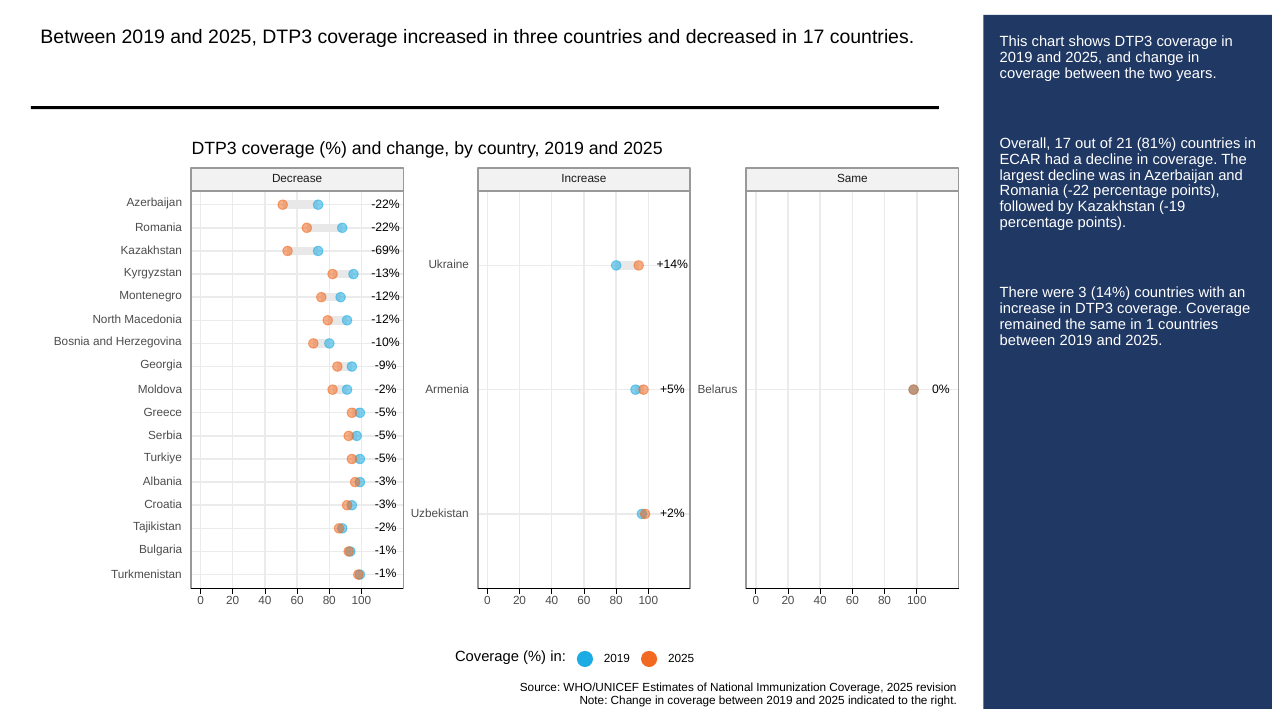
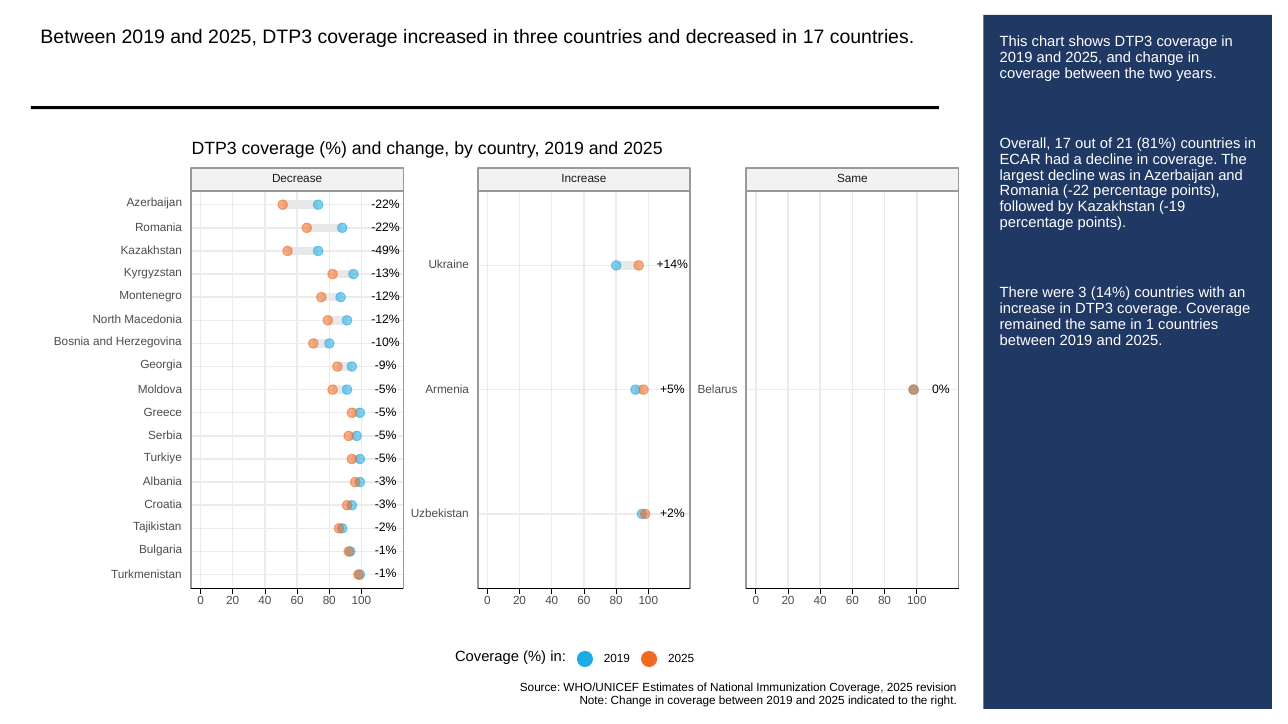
-69%: -69% -> -49%
-2% at (386, 389): -2% -> -5%
